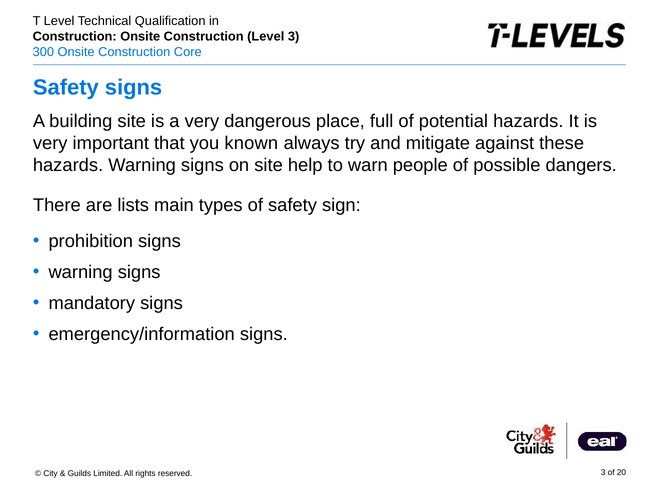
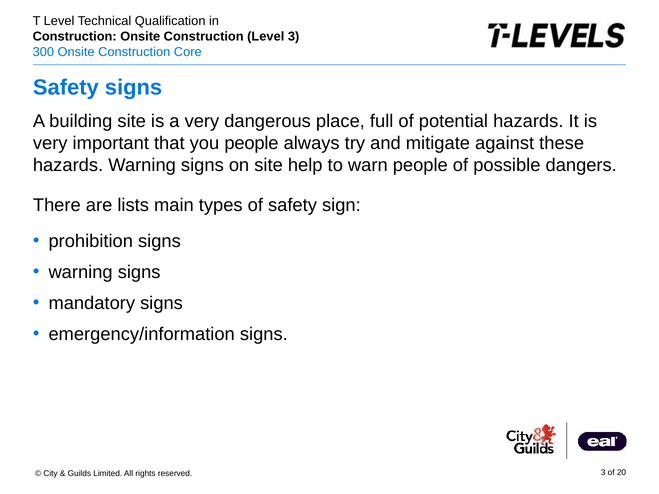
you known: known -> people
